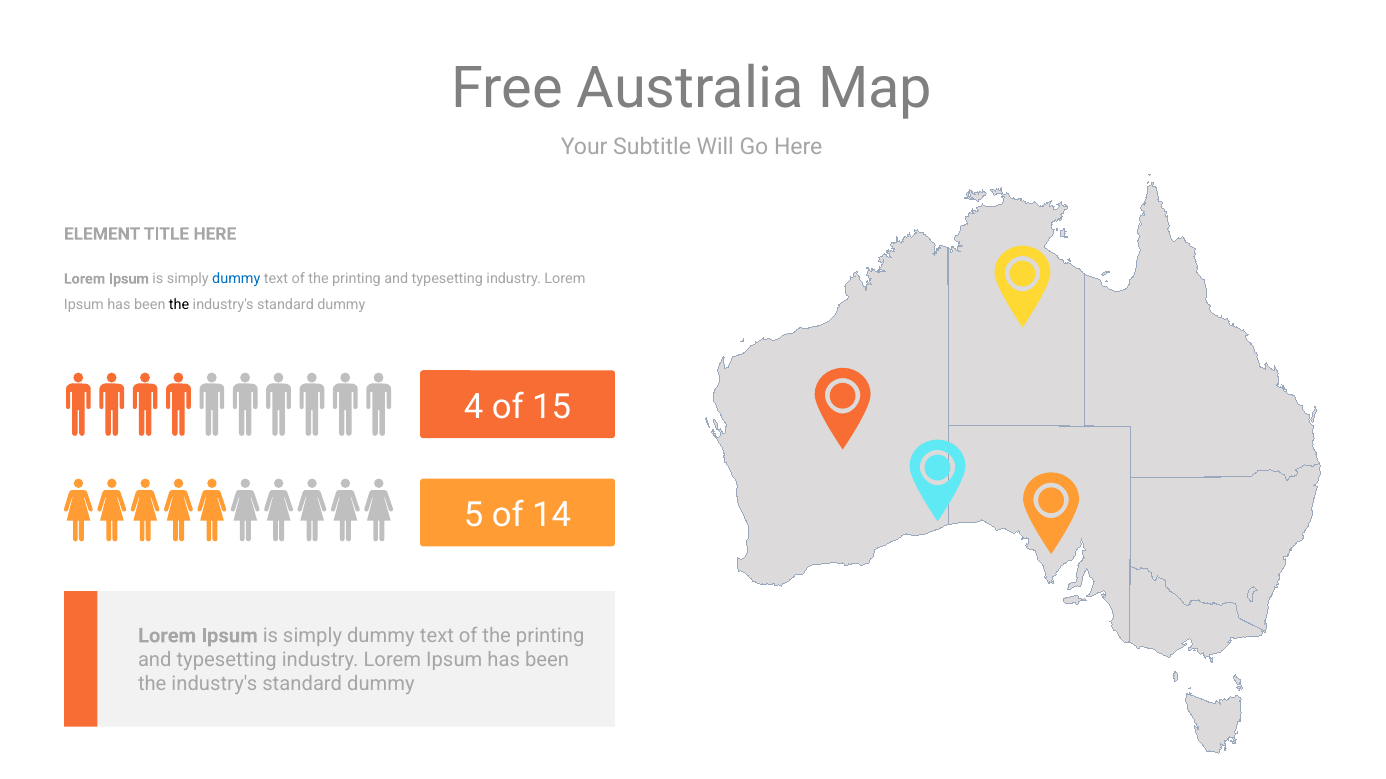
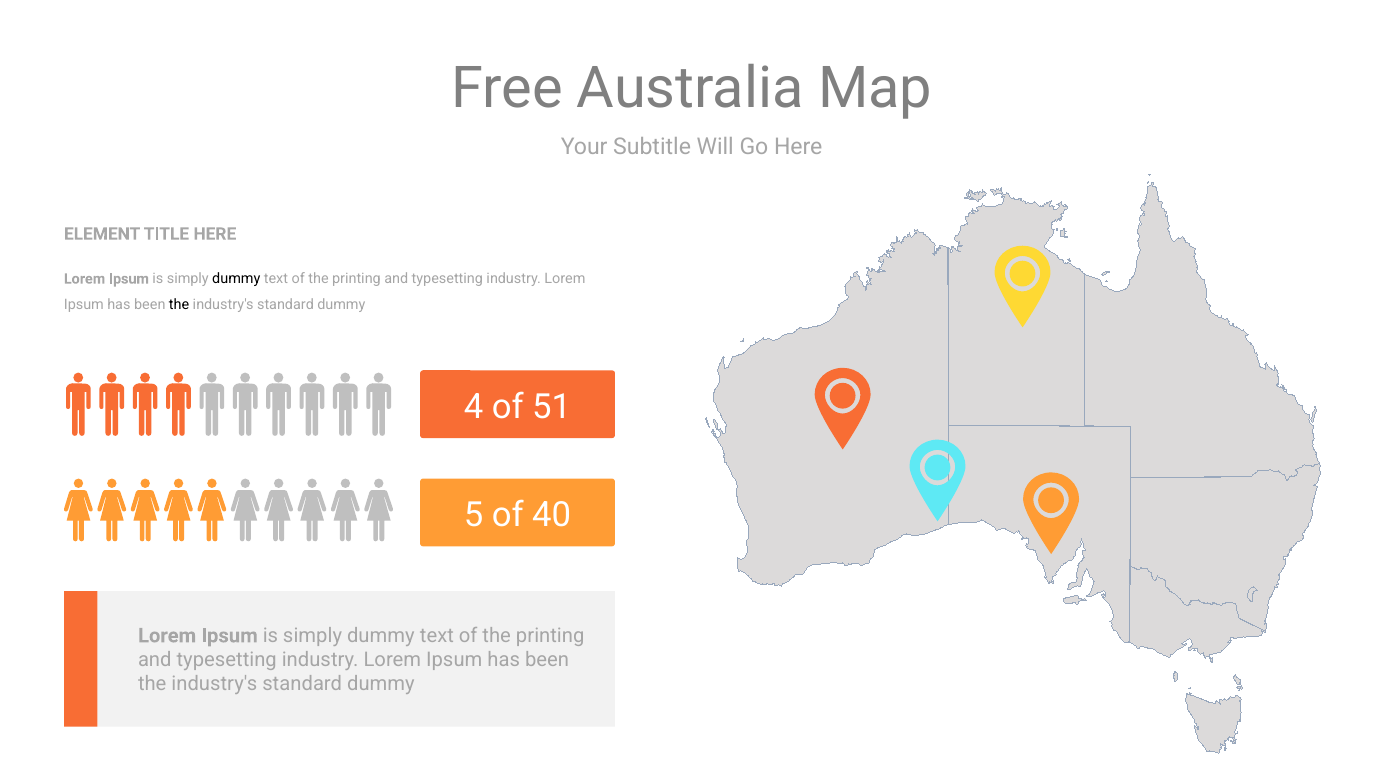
dummy at (236, 279) colour: blue -> black
15: 15 -> 51
14: 14 -> 40
